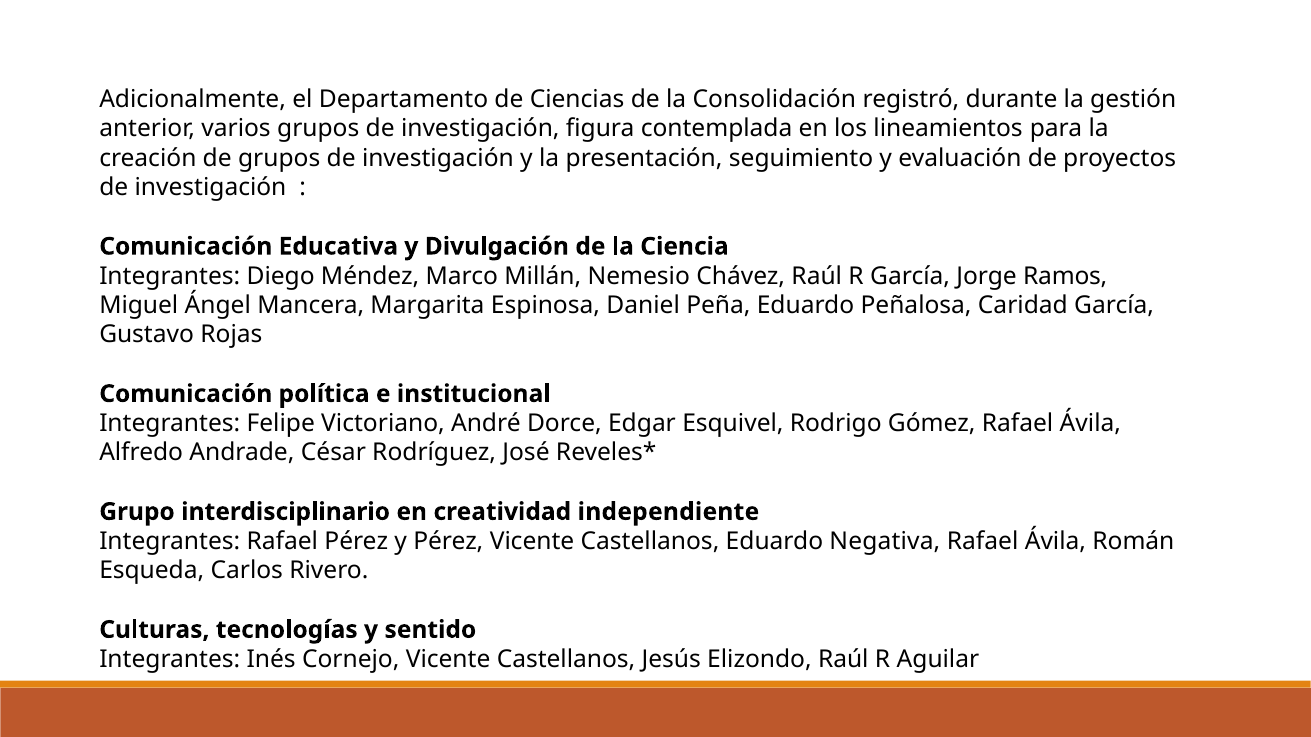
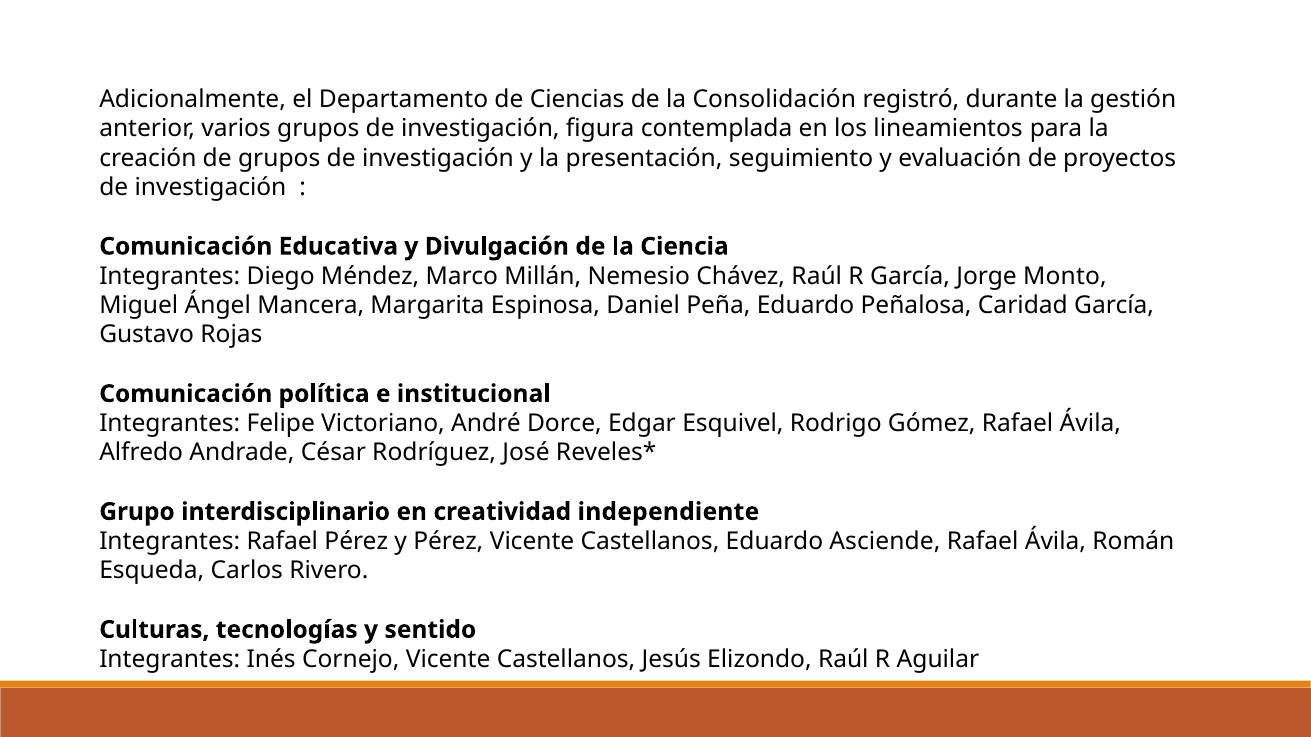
Ramos: Ramos -> Monto
Negativa: Negativa -> Asciende
